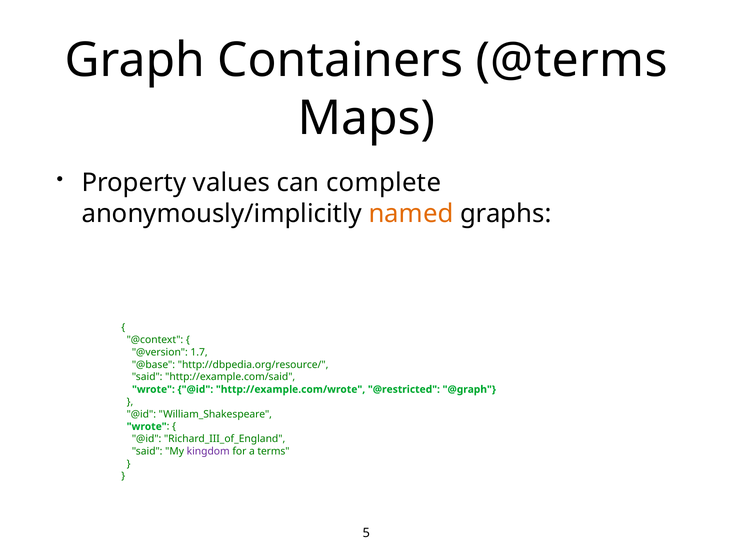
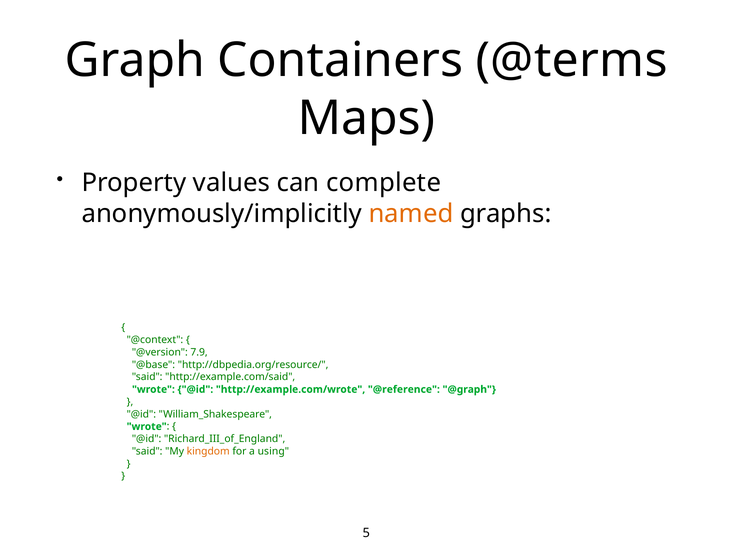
1.7: 1.7 -> 7.9
@restricted: @restricted -> @reference
kingdom colour: purple -> orange
terms: terms -> using
